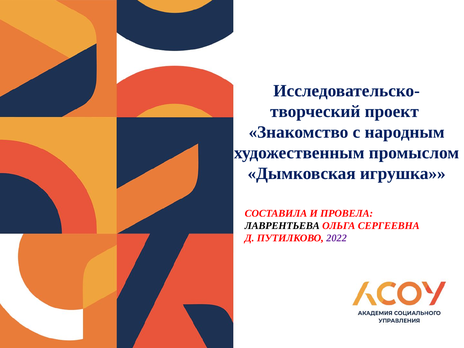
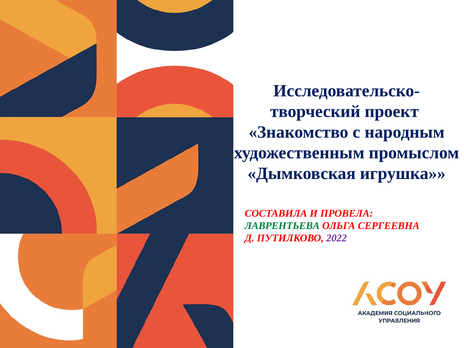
ЛАВРЕНТЬЕВА colour: black -> green
